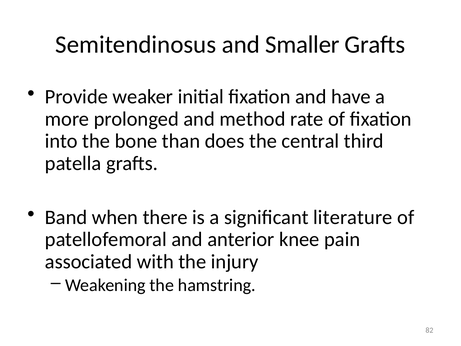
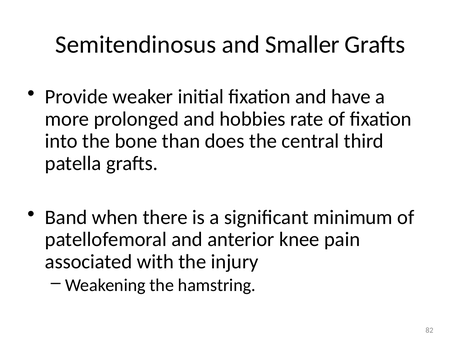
method: method -> hobbies
literature: literature -> minimum
